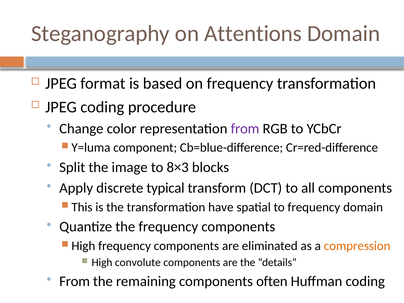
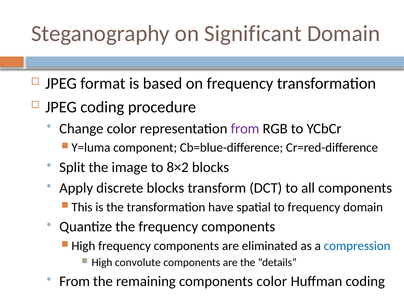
Attentions: Attentions -> Significant
8×3: 8×3 -> 8×2
discrete typical: typical -> blocks
compression colour: orange -> blue
components often: often -> color
